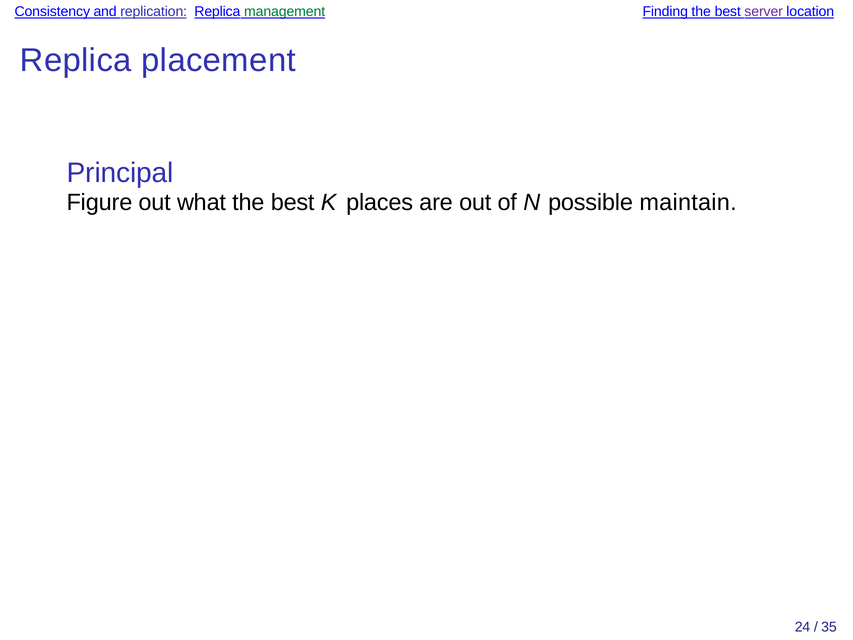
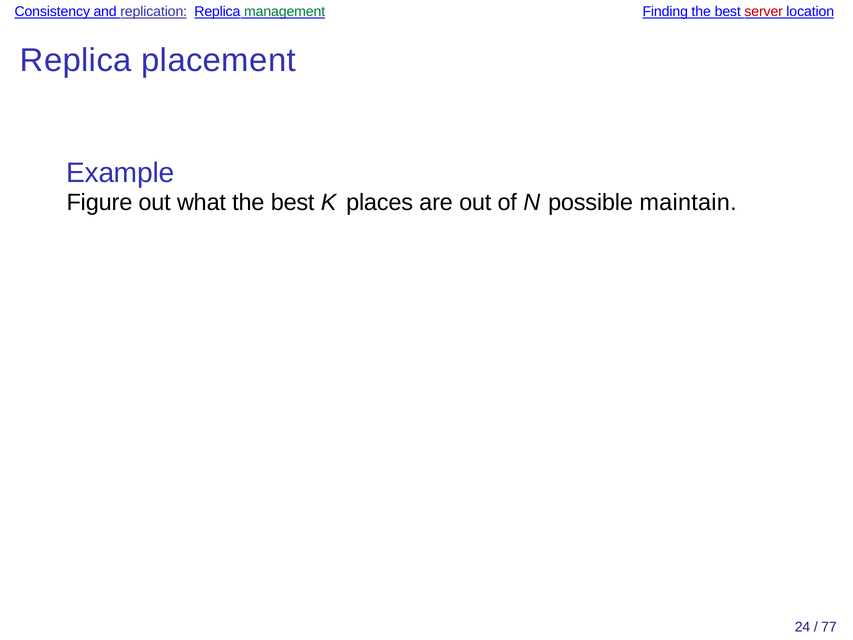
server colour: purple -> red
Principal: Principal -> Example
35: 35 -> 77
